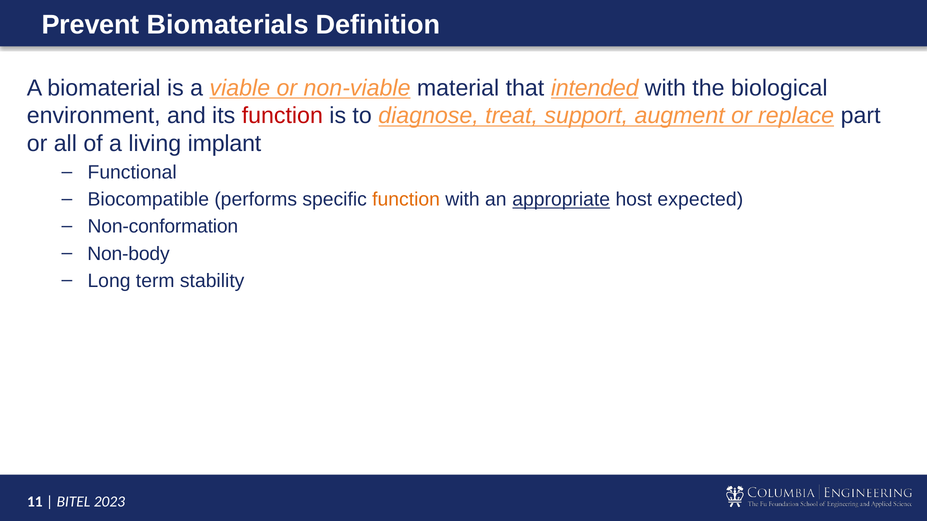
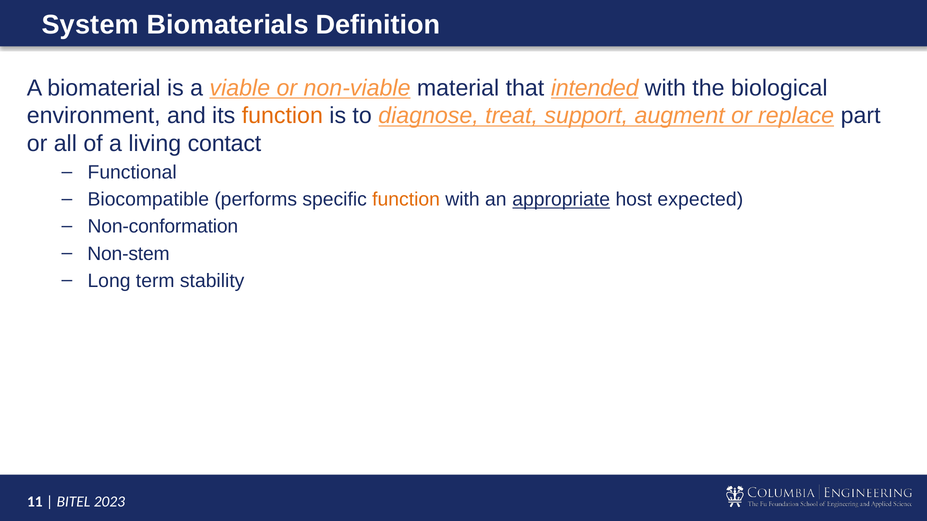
Prevent: Prevent -> System
function at (282, 116) colour: red -> orange
implant: implant -> contact
Non-body: Non-body -> Non-stem
